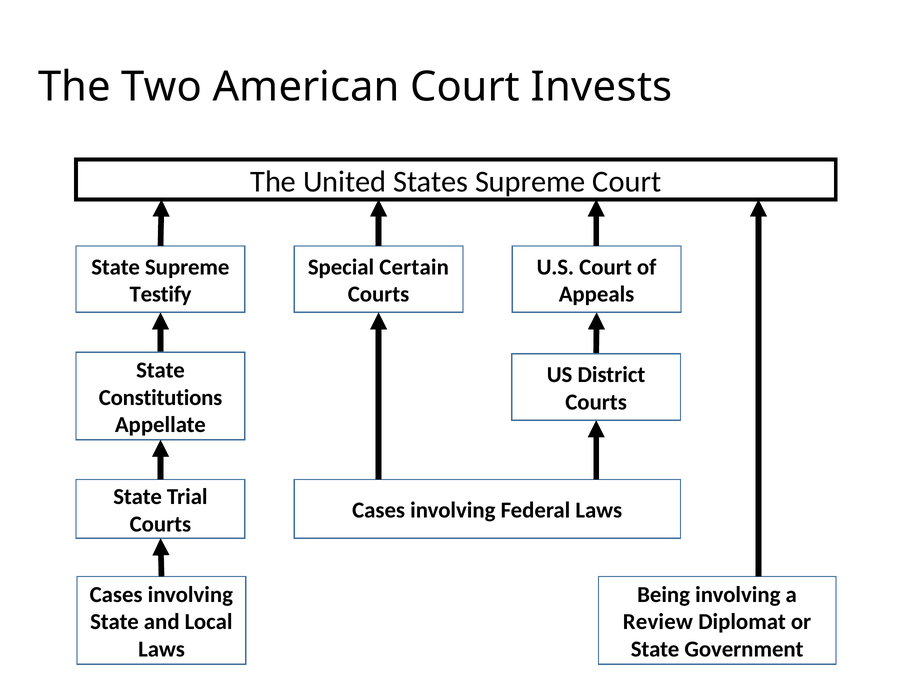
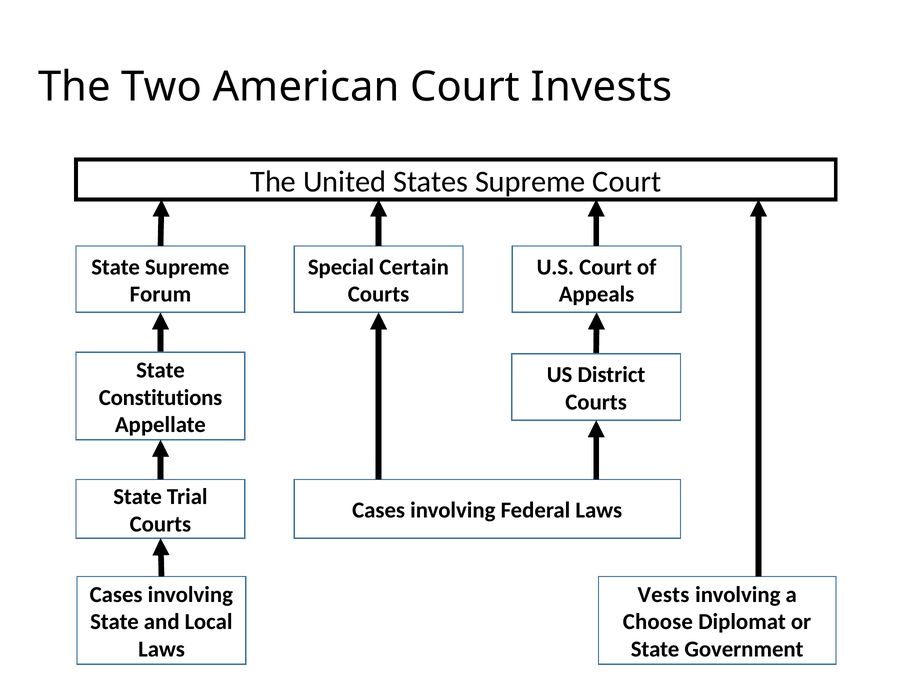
Testify: Testify -> Forum
Being: Being -> Vests
Review: Review -> Choose
